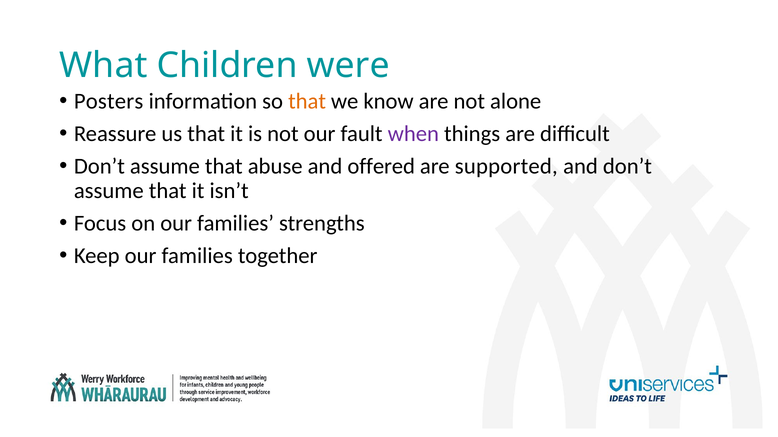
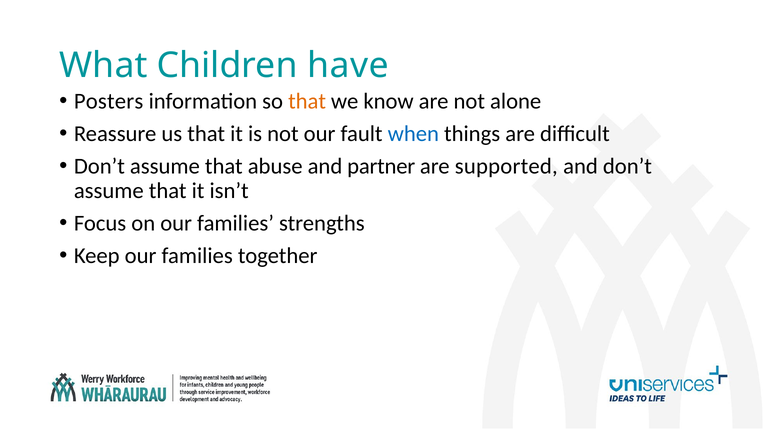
were: were -> have
when colour: purple -> blue
offered: offered -> partner
